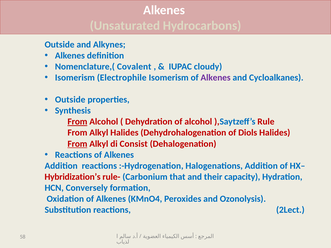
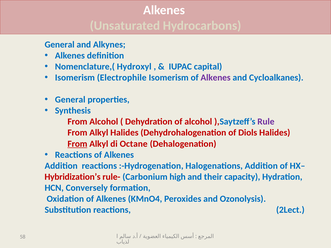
Outside at (60, 45): Outside -> General
Covalent: Covalent -> Hydroxyl
cloudy: cloudy -> capital
Outside at (70, 100): Outside -> General
From at (77, 122) underline: present -> none
Rule colour: red -> purple
Consist: Consist -> Octane
that: that -> high
